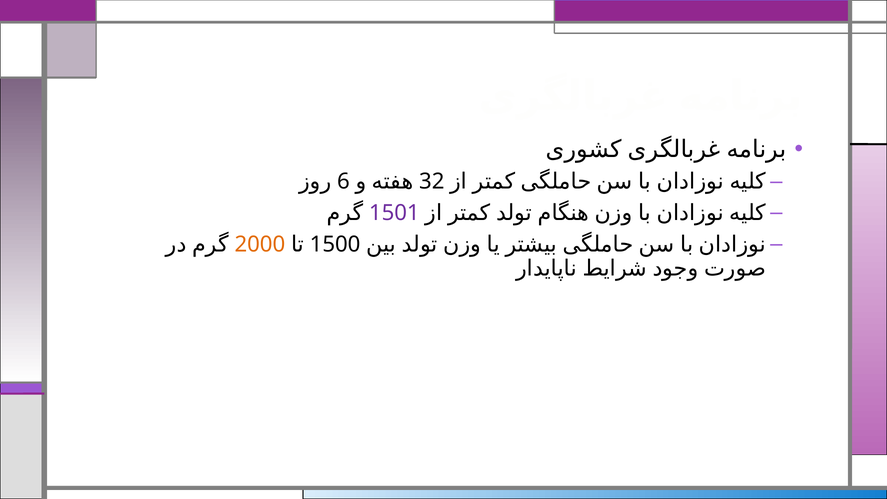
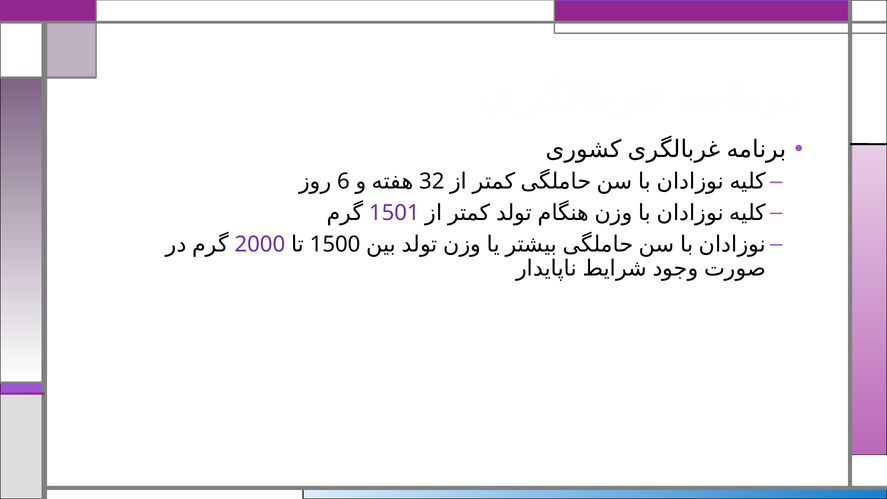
2000 colour: orange -> purple
